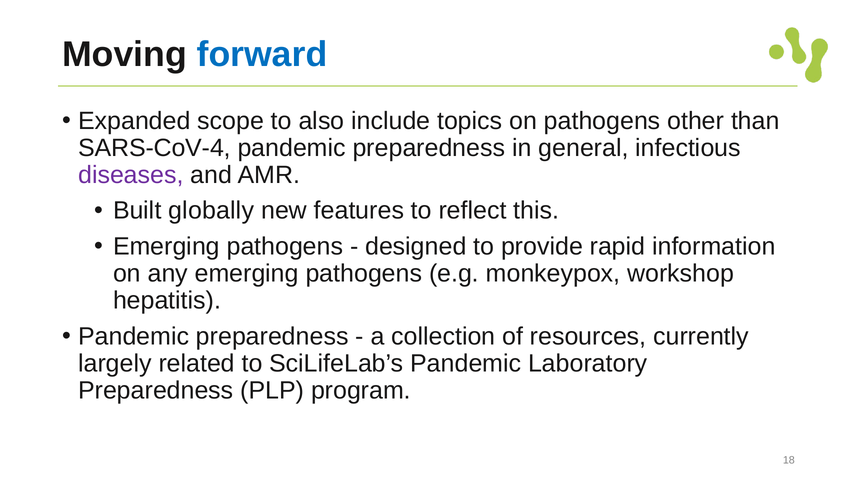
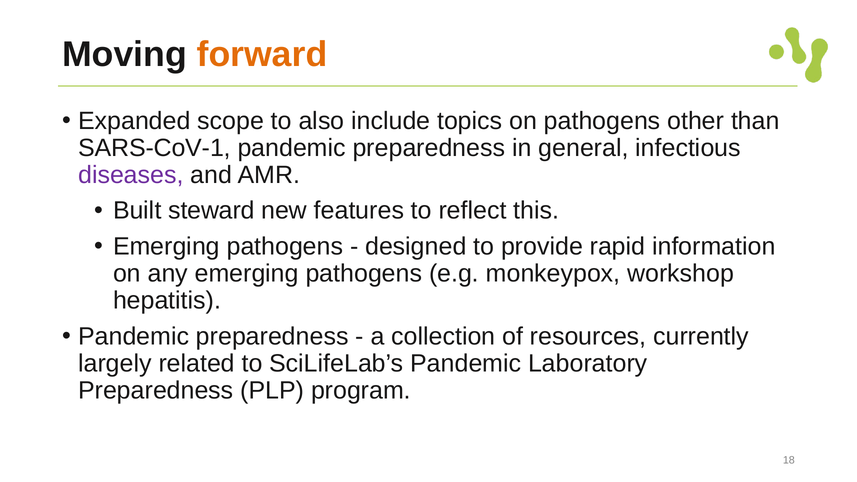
forward colour: blue -> orange
SARS-CoV-4: SARS-CoV-4 -> SARS-CoV-1
globally: globally -> steward
